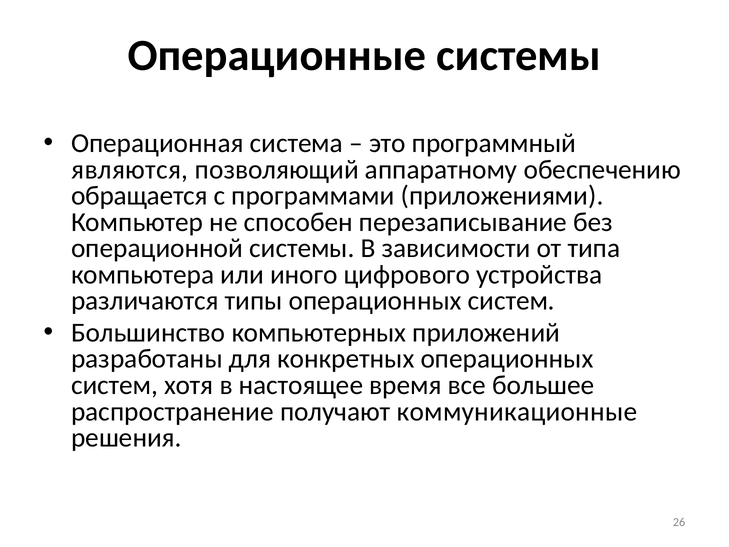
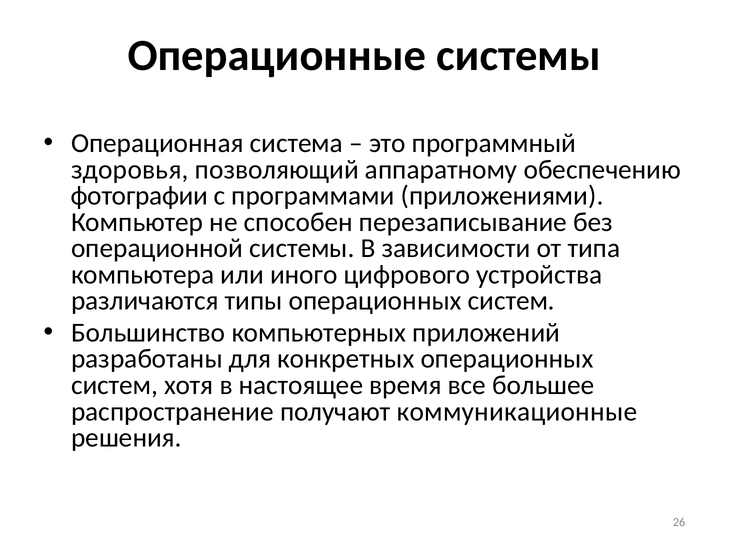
являются: являются -> здоровья
обращается: обращается -> фотографии
